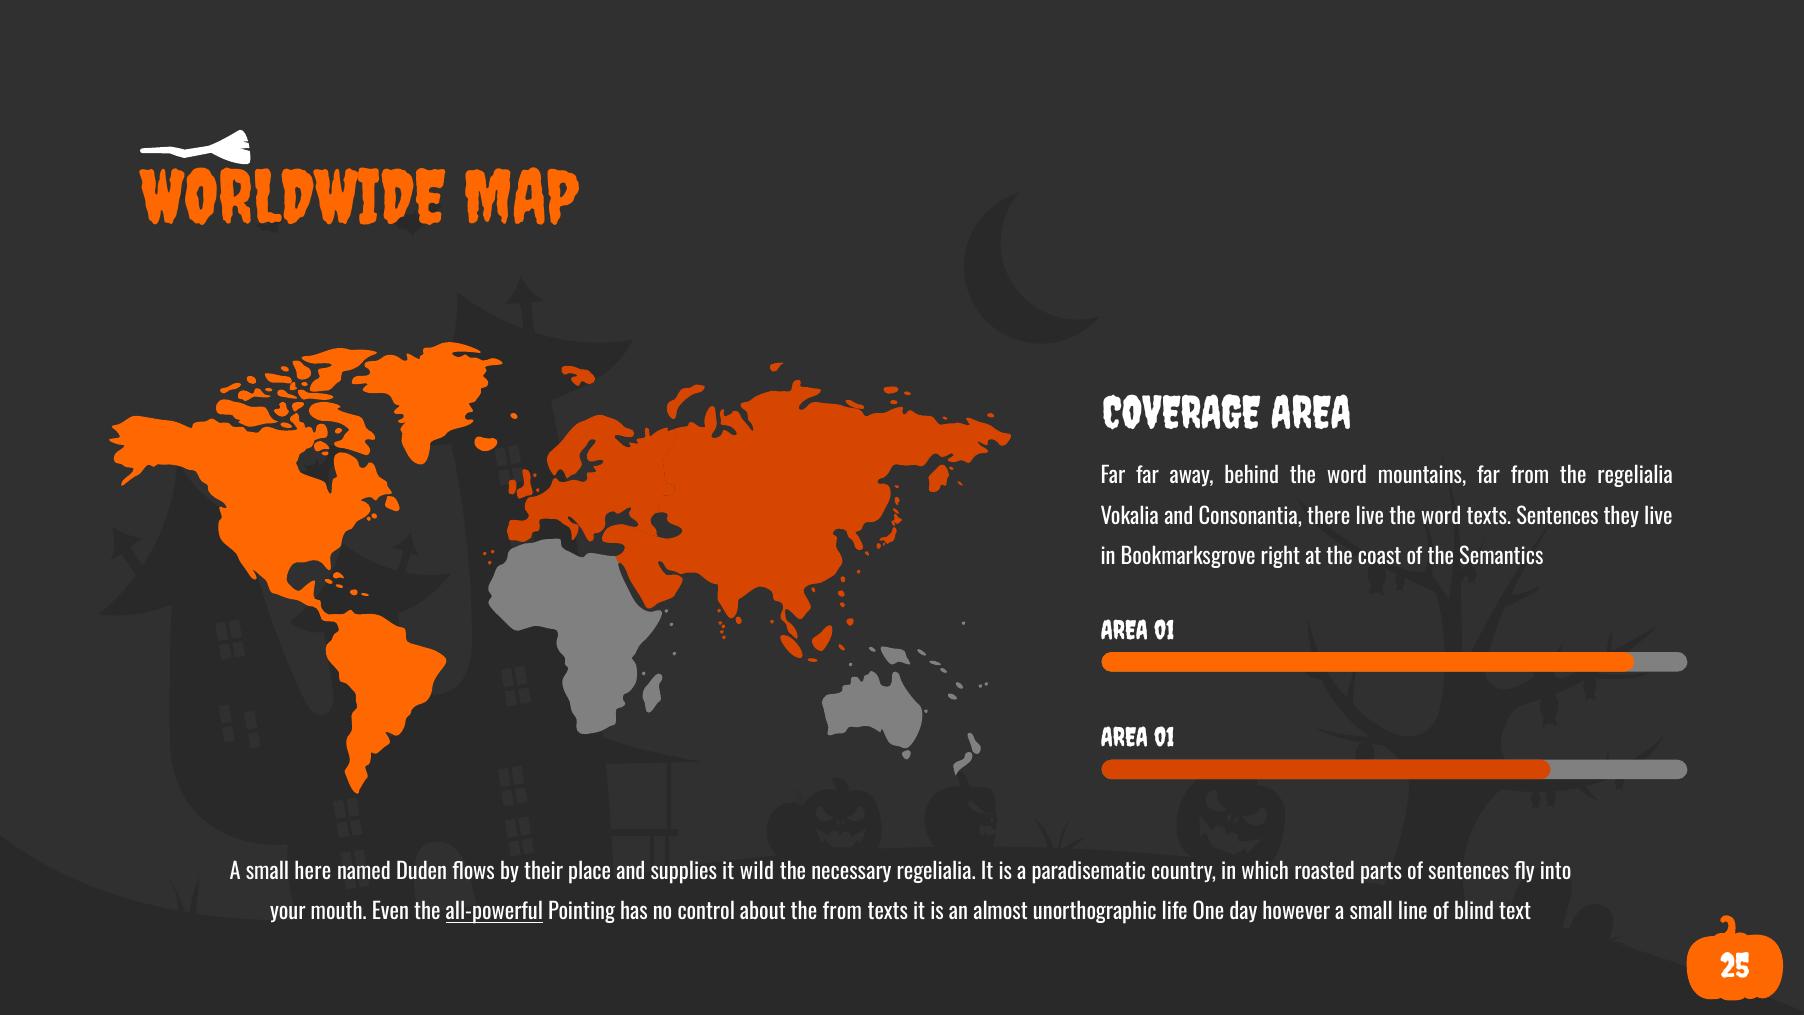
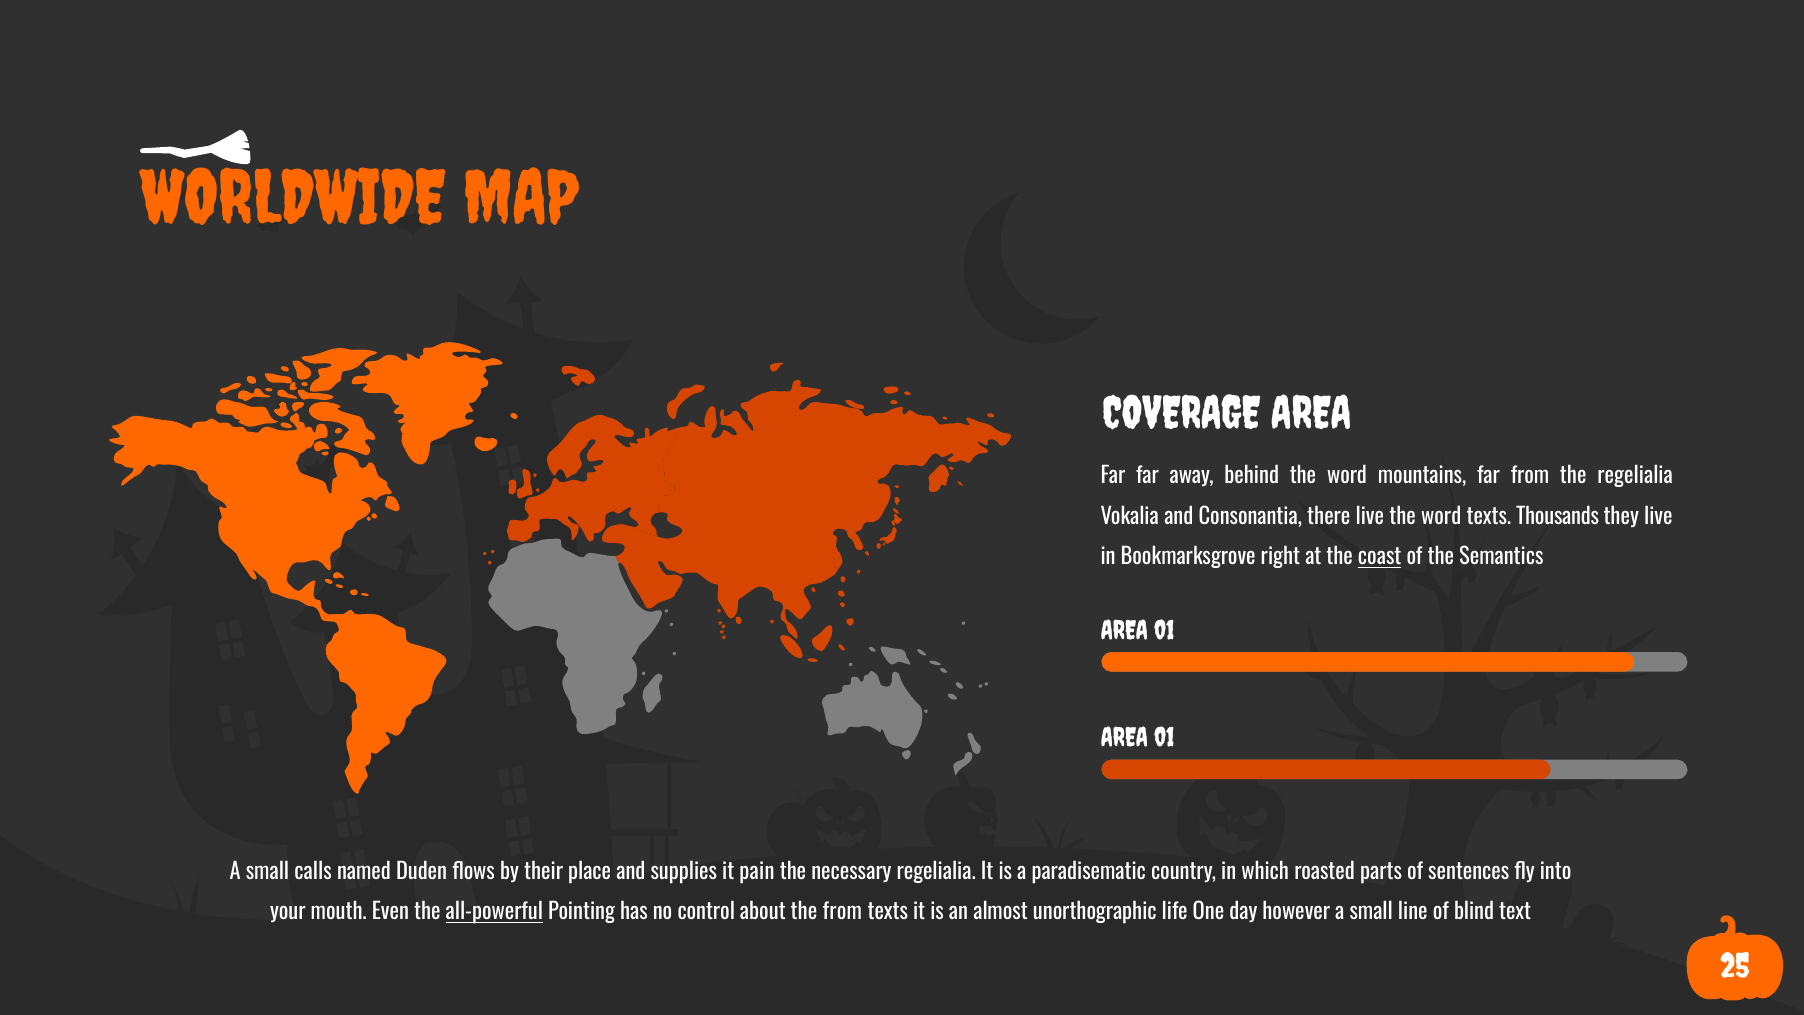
texts Sentences: Sentences -> Thousands
coast underline: none -> present
here: here -> calls
wild: wild -> pain
